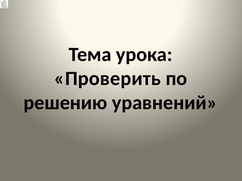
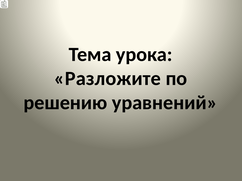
Проверить: Проверить -> Разложите
